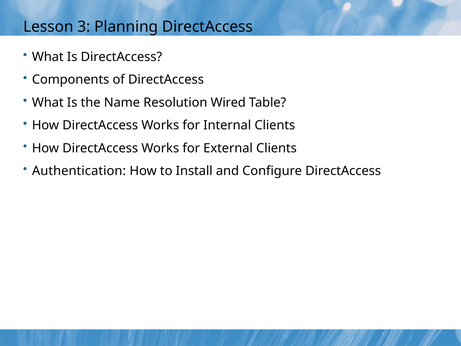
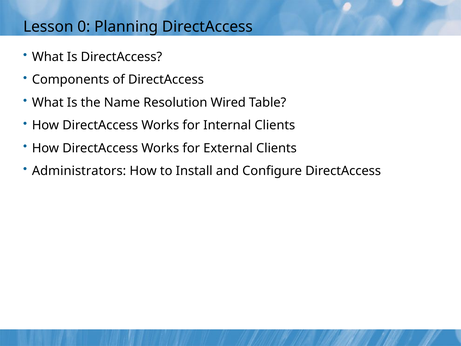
3: 3 -> 0
Authentication: Authentication -> Administrators
